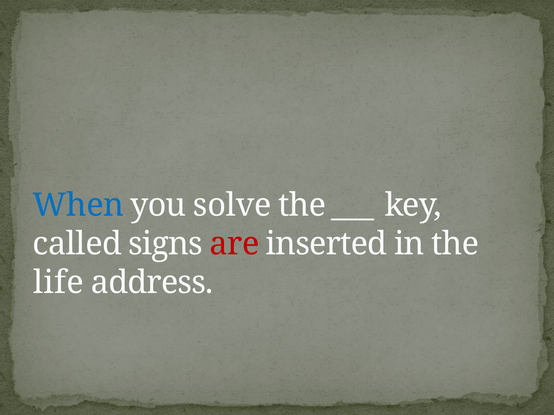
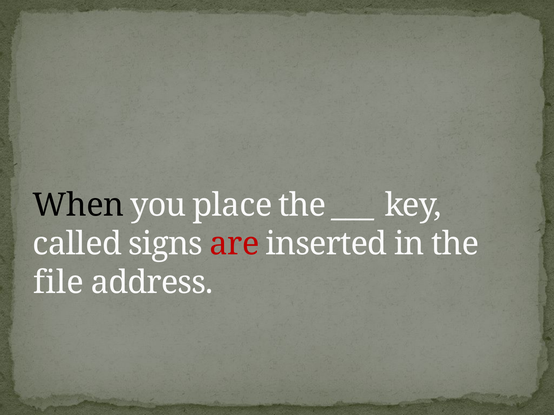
When colour: blue -> black
solve: solve -> place
life: life -> file
